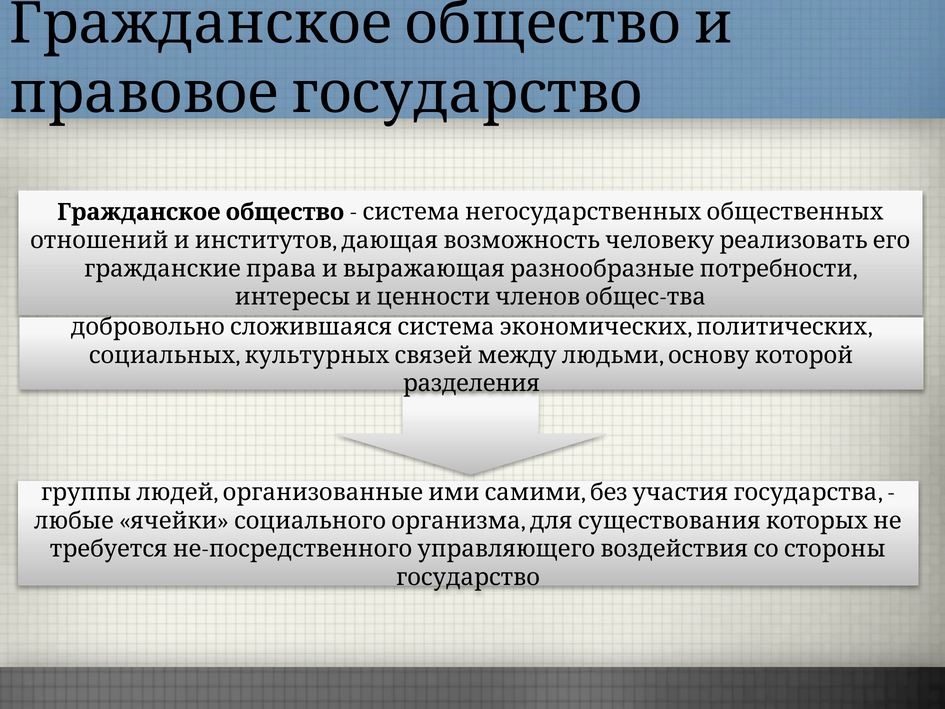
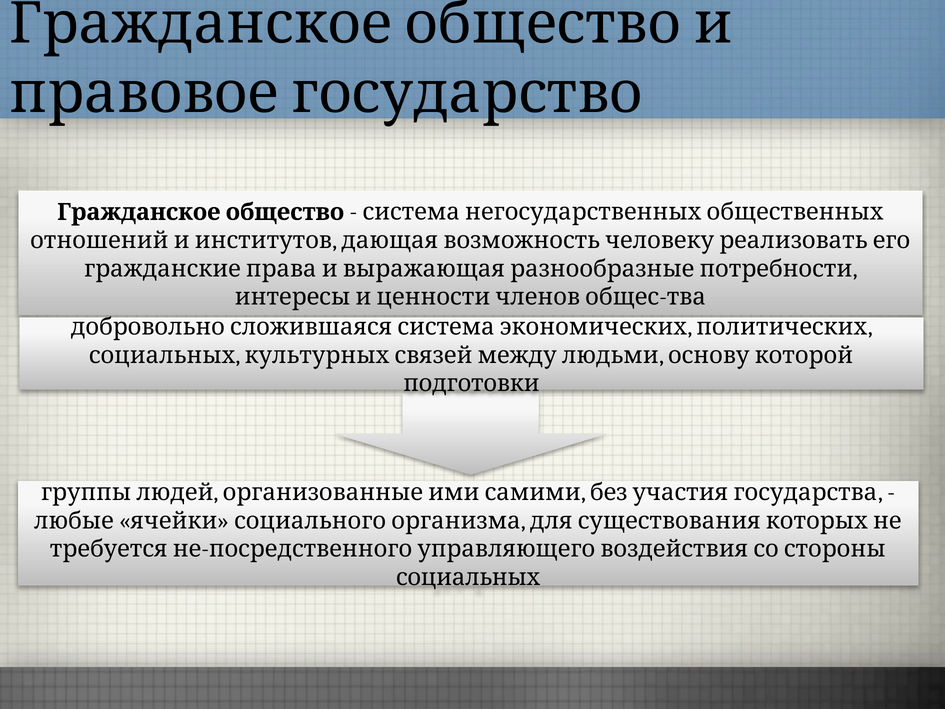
разделения: разделения -> подготовки
государство at (468, 577): государство -> социальных
